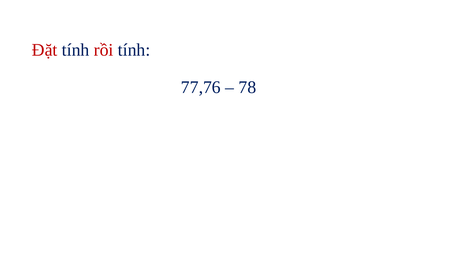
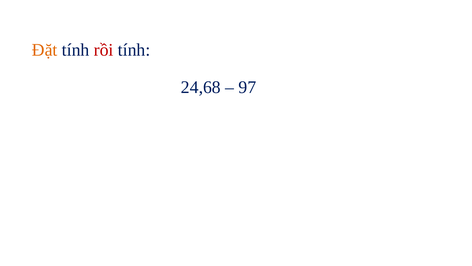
Đặt colour: red -> orange
77,76: 77,76 -> 24,68
78: 78 -> 97
